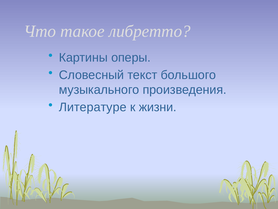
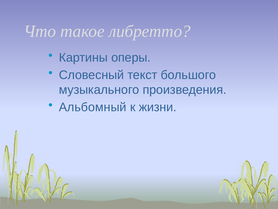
Литературе: Литературе -> Альбомный
